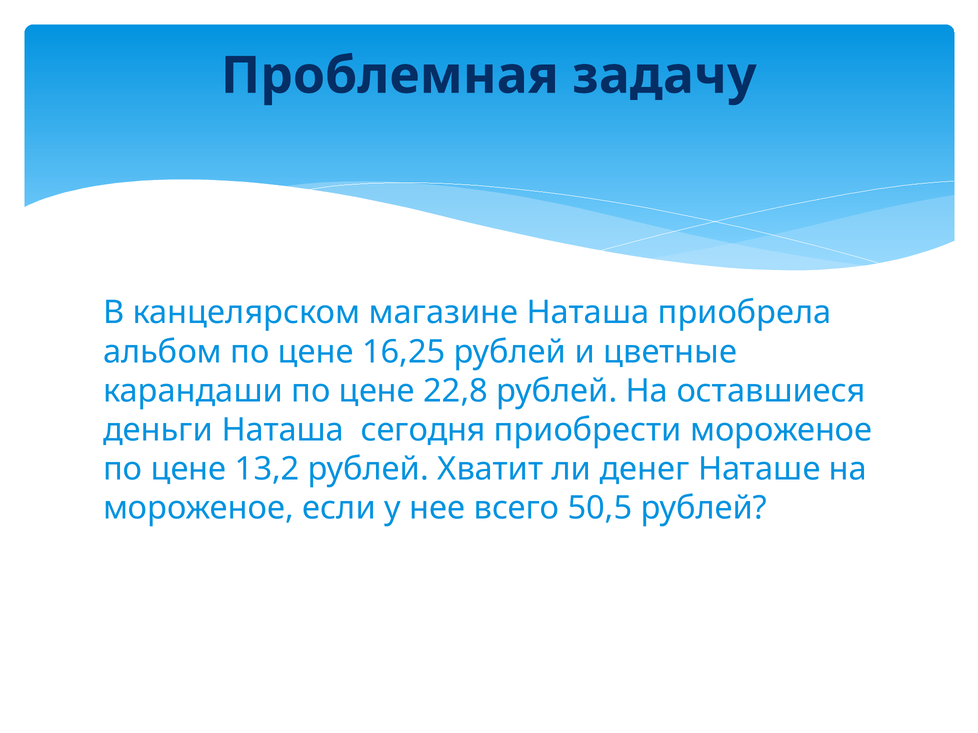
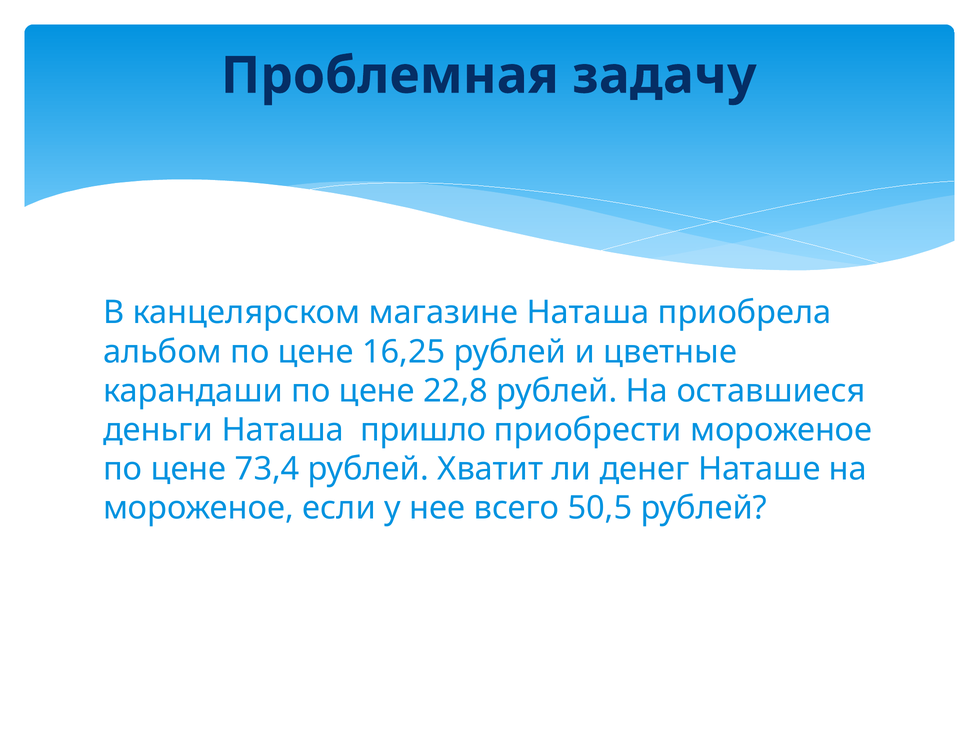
сегодня: сегодня -> пришло
13,2: 13,2 -> 73,4
